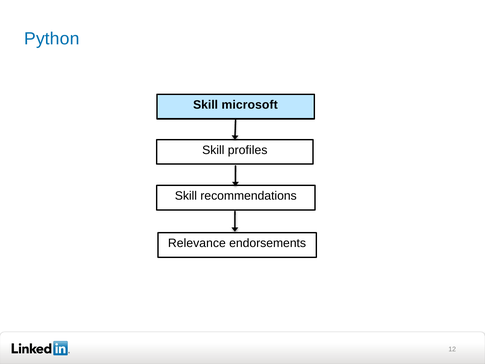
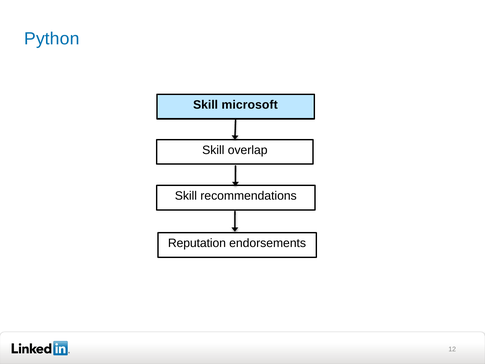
profiles: profiles -> overlap
Relevance: Relevance -> Reputation
